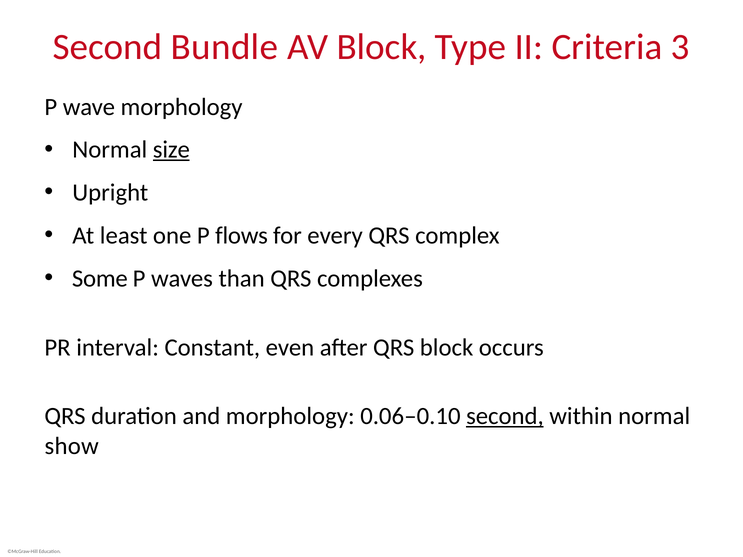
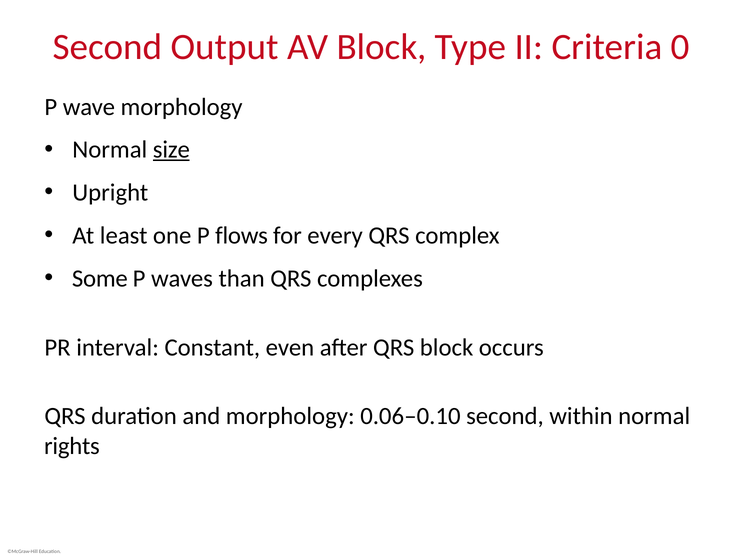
Bundle: Bundle -> Output
3: 3 -> 0
second at (505, 416) underline: present -> none
show: show -> rights
